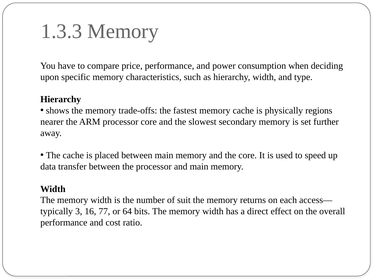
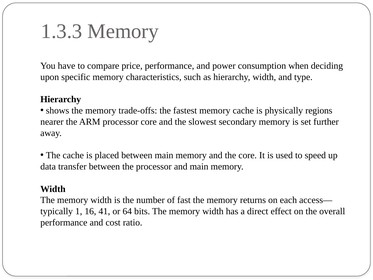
suit: suit -> fast
3: 3 -> 1
77: 77 -> 41
